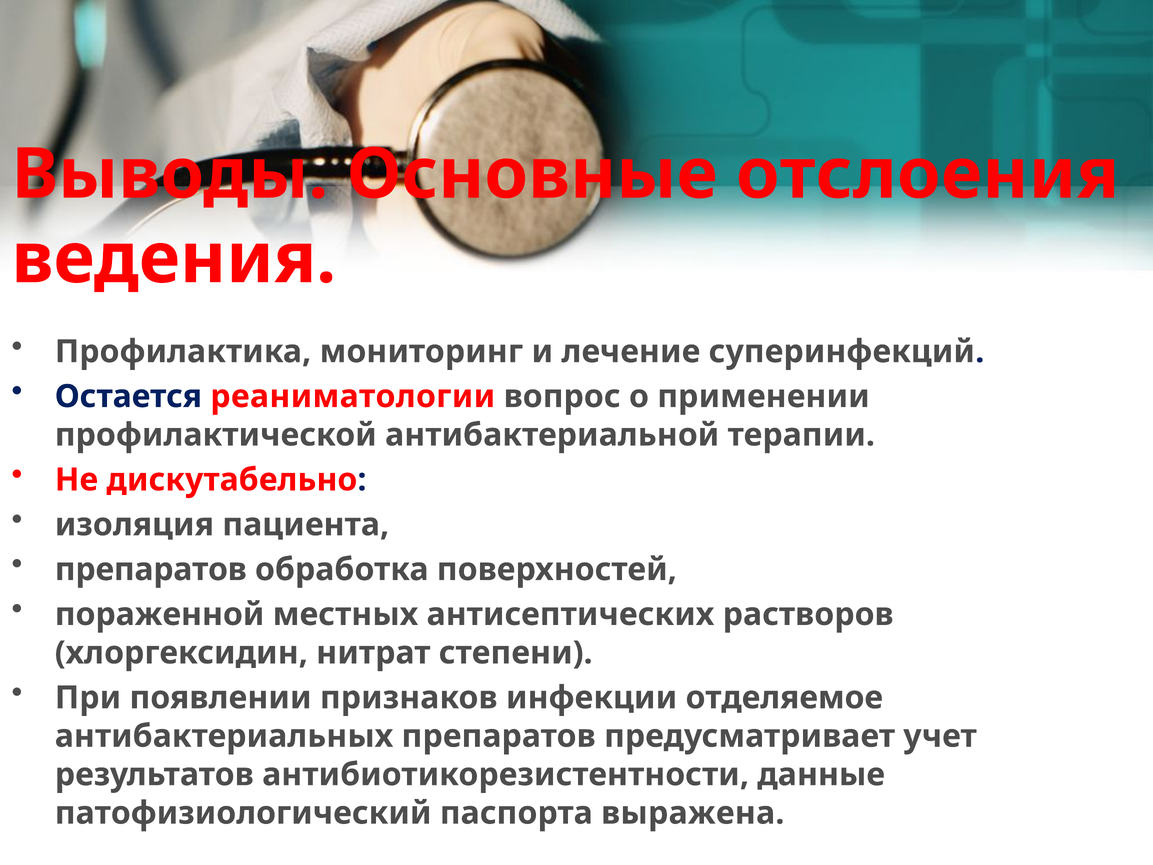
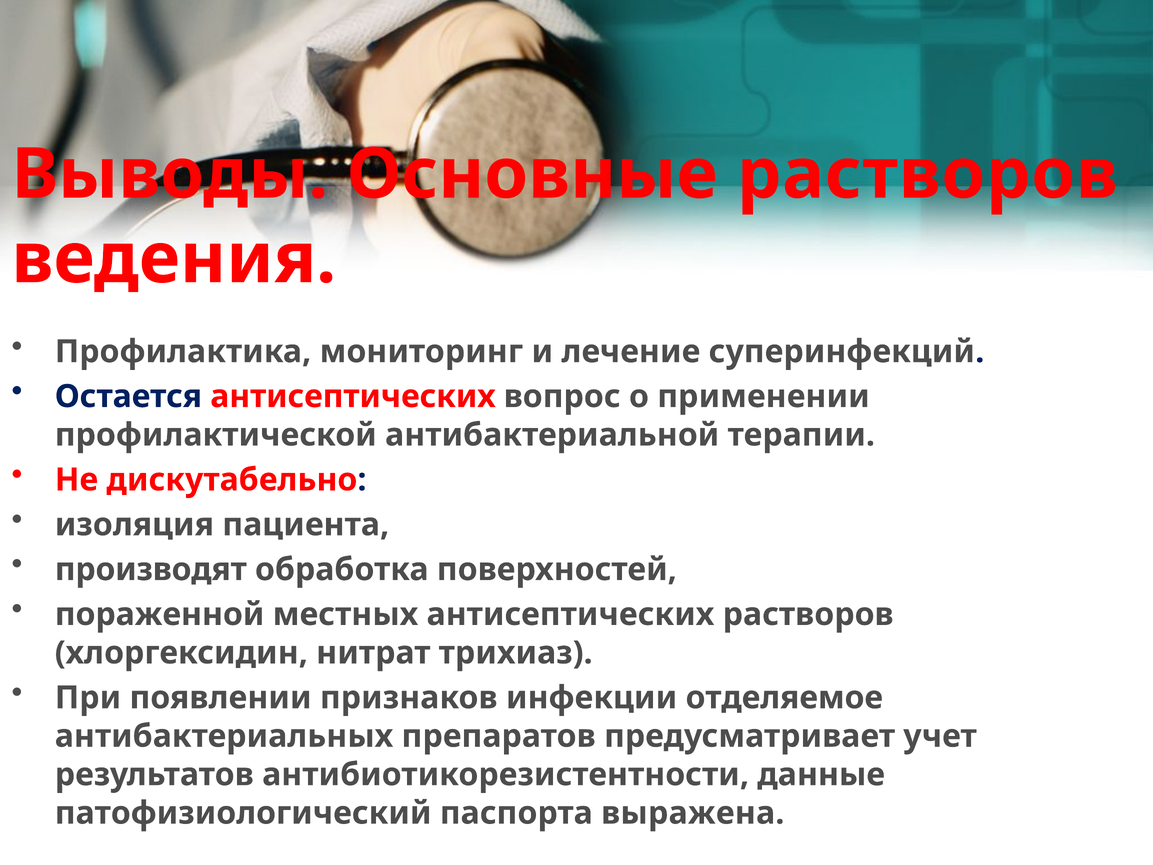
Основные отслоения: отслоения -> растворов
Остается реаниматологии: реаниматологии -> антисептических
препаратов at (151, 569): препаратов -> производят
степени: степени -> трихиаз
